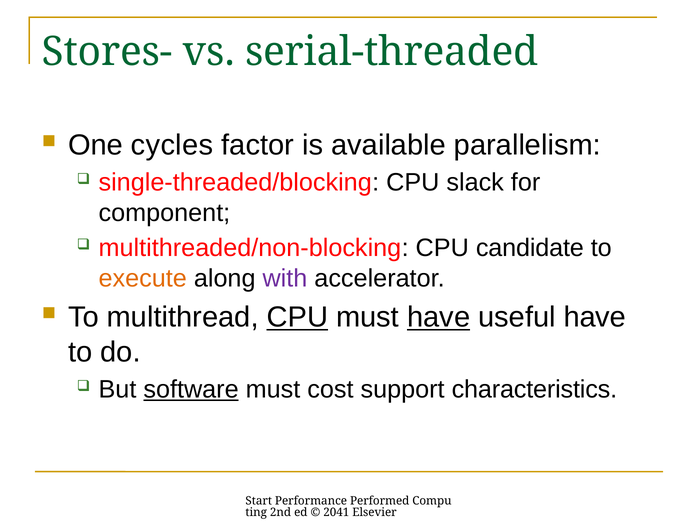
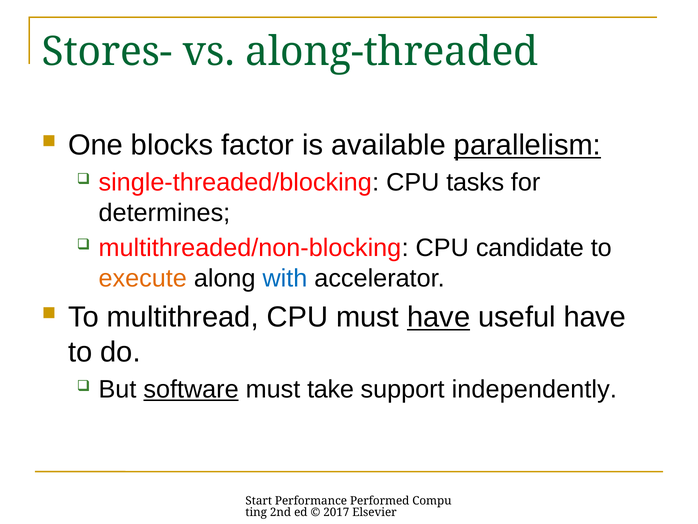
serial-threaded: serial-threaded -> along-threaded
cycles: cycles -> blocks
parallelism underline: none -> present
slack: slack -> tasks
component: component -> determines
with colour: purple -> blue
CPU at (297, 317) underline: present -> none
cost: cost -> take
characteristics: characteristics -> independently
2041: 2041 -> 2017
